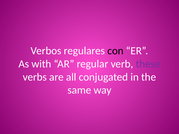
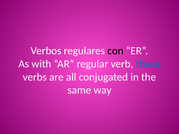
these colour: purple -> blue
